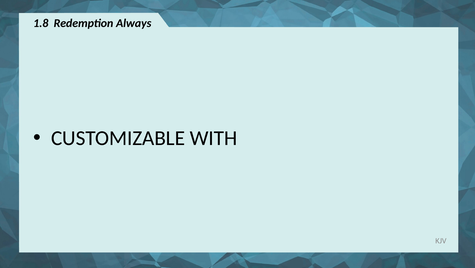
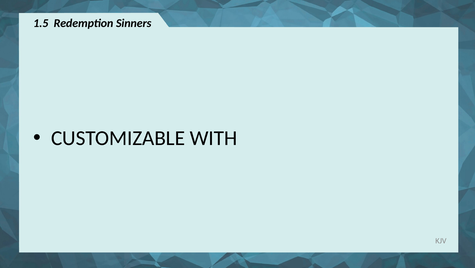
1.8: 1.8 -> 1.5
Always: Always -> Sinners
